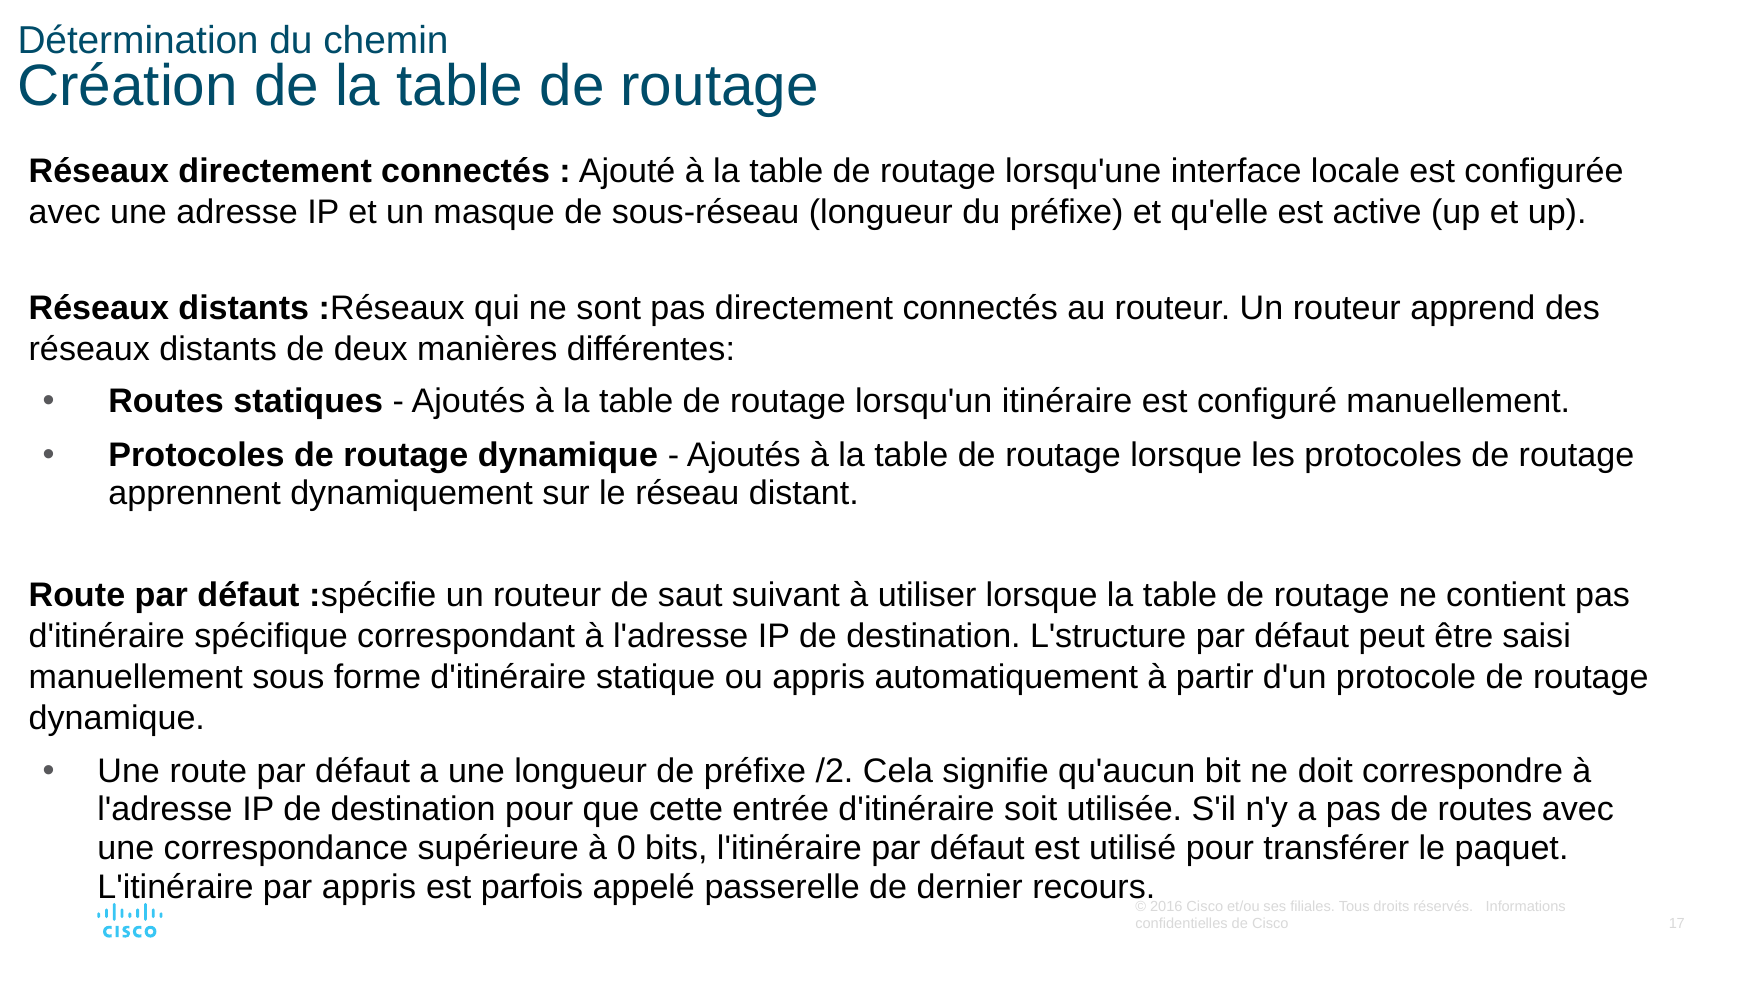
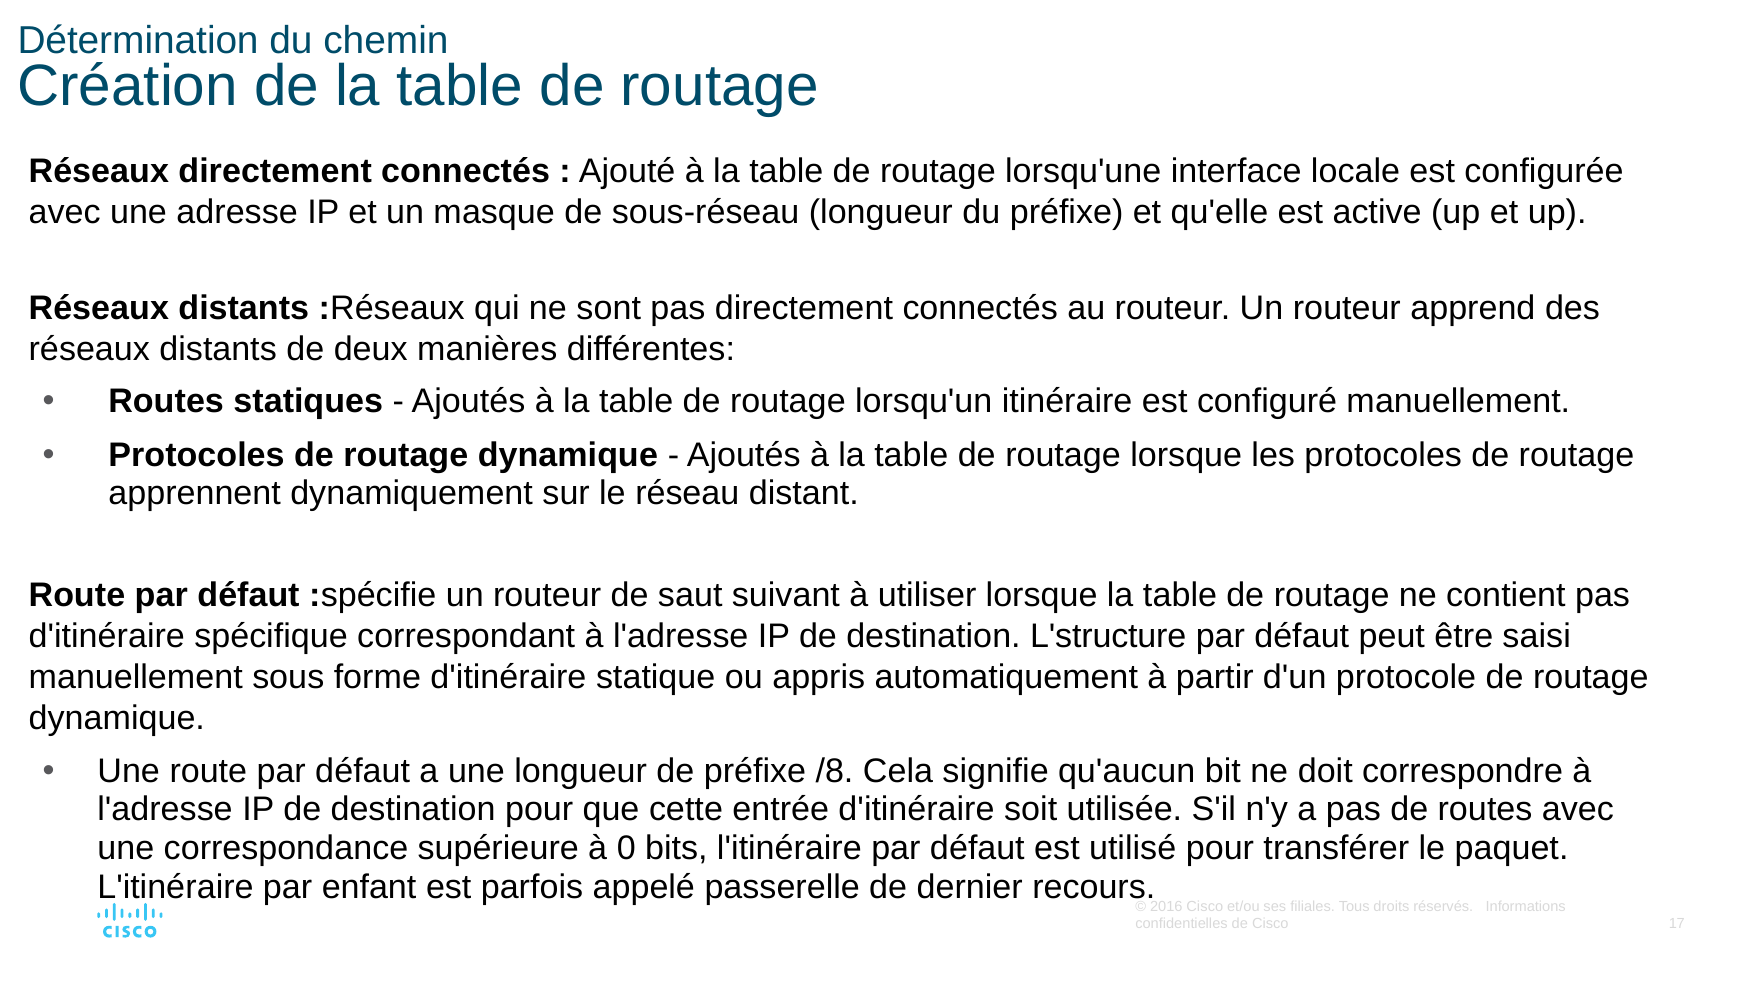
/2: /2 -> /8
par appris: appris -> enfant
